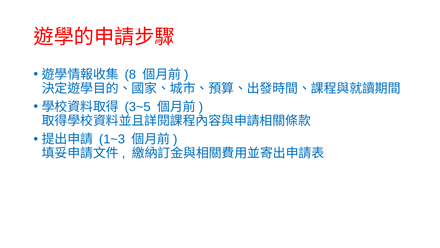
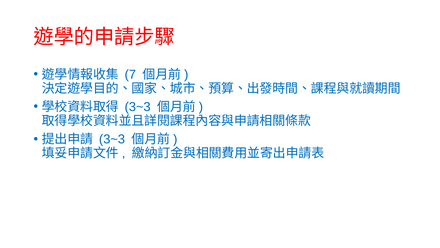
8: 8 -> 7
3~5 at (138, 107): 3~5 -> 3~3
1~3 at (112, 139): 1~3 -> 3~3
